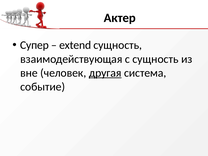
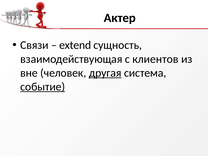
Супер: Супер -> Связи
с сущность: сущность -> клиентов
событие underline: none -> present
